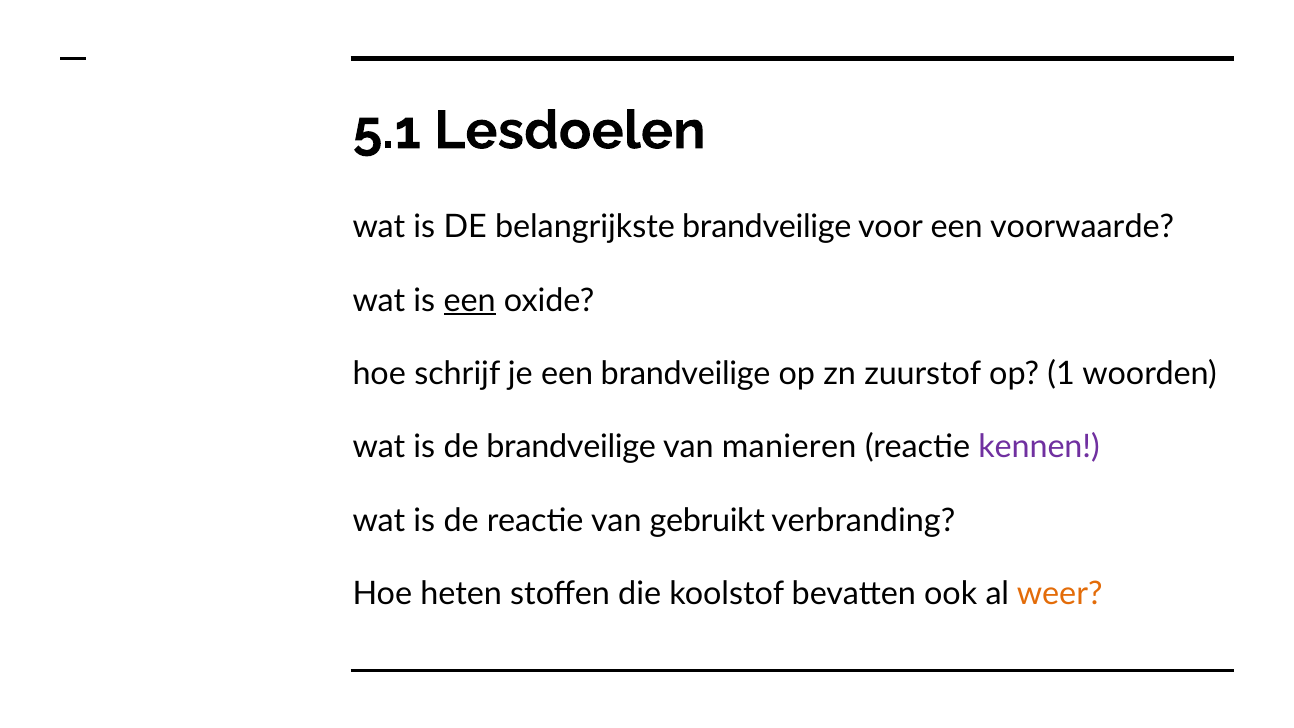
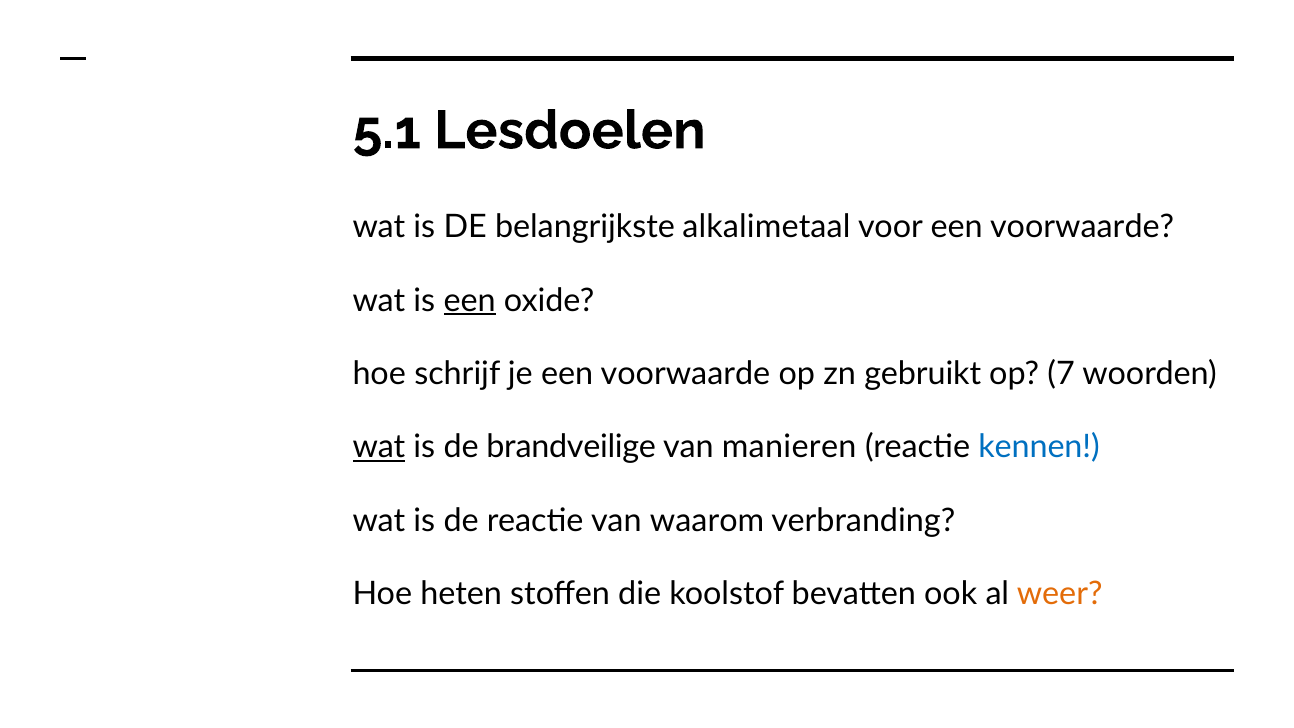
belangrijkste brandveilige: brandveilige -> alkalimetaal
je een brandveilige: brandveilige -> voorwaarde
zuurstof: zuurstof -> gebruikt
1: 1 -> 7
wat at (379, 447) underline: none -> present
kennen colour: purple -> blue
gebruikt: gebruikt -> waarom
